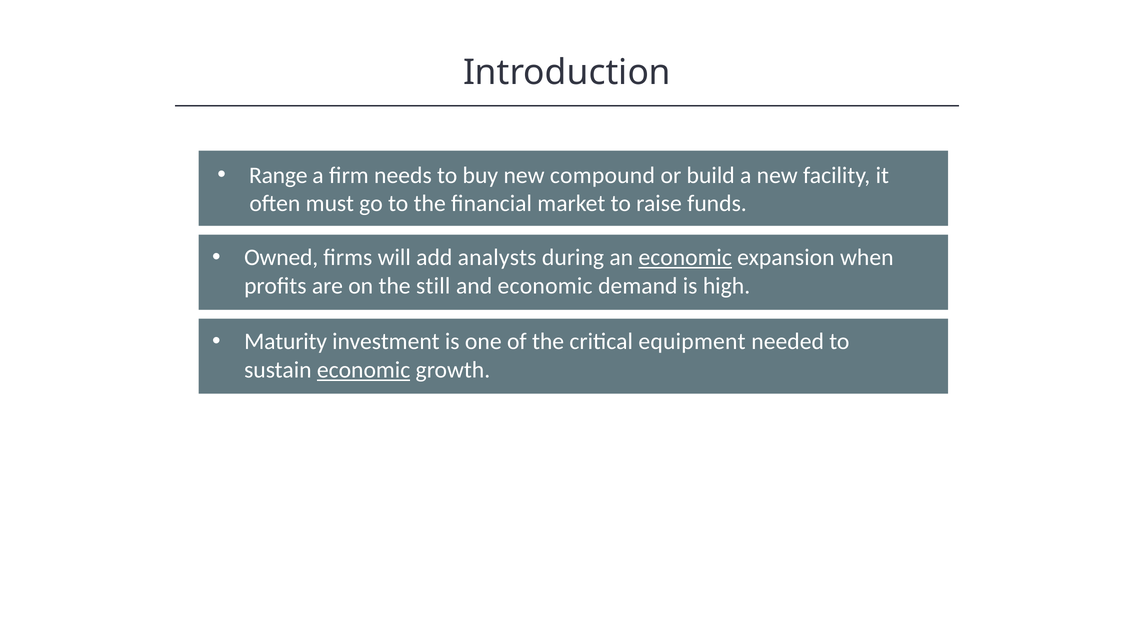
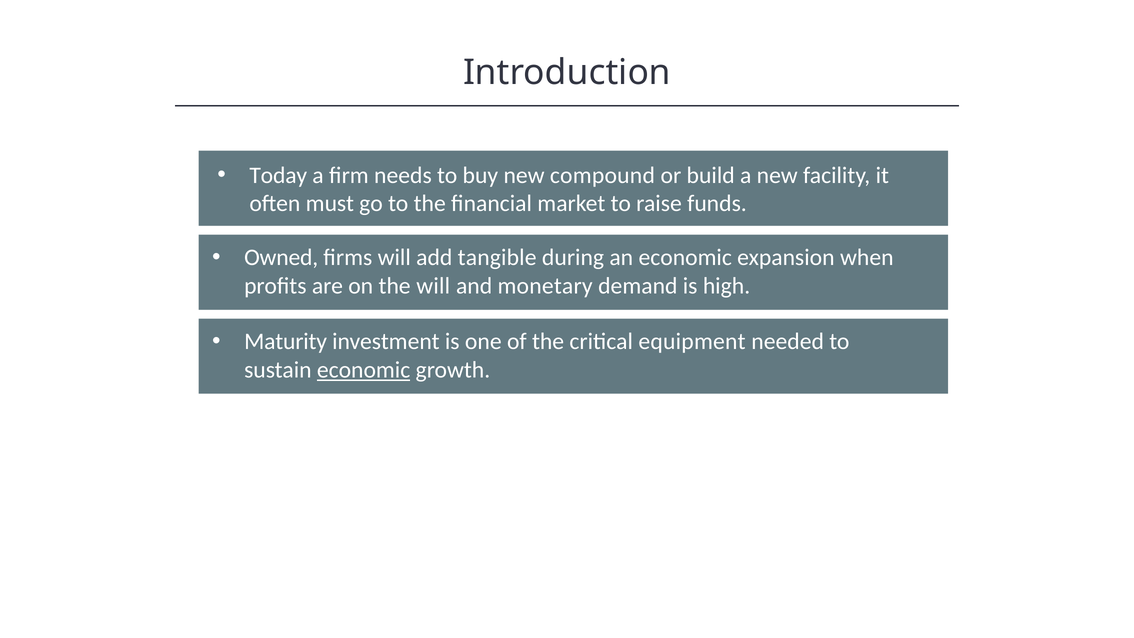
Range: Range -> Today
analysts: analysts -> tangible
economic at (685, 258) underline: present -> none
the still: still -> will
and economic: economic -> monetary
